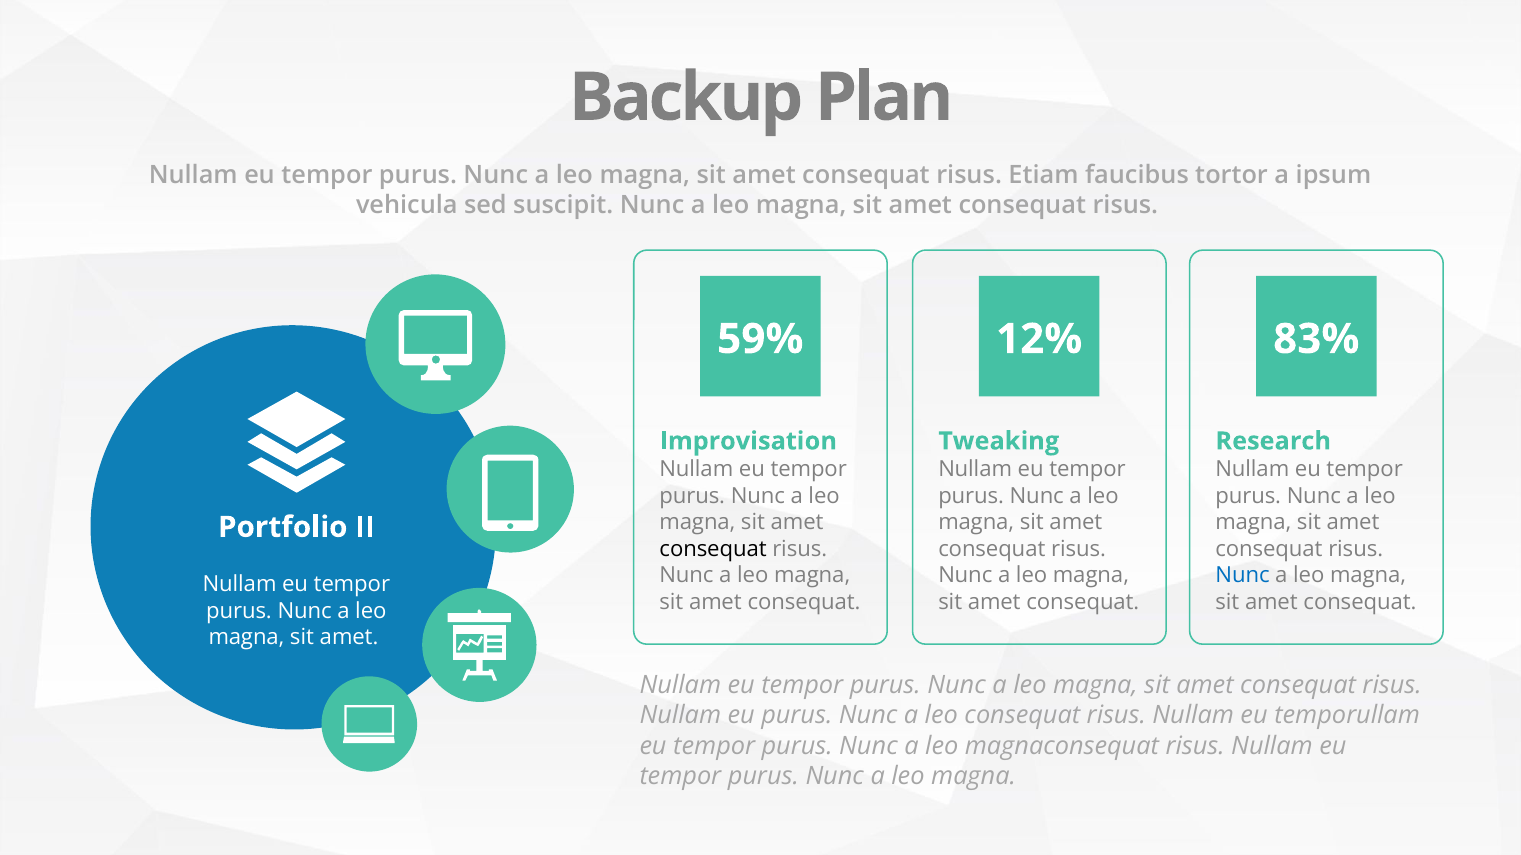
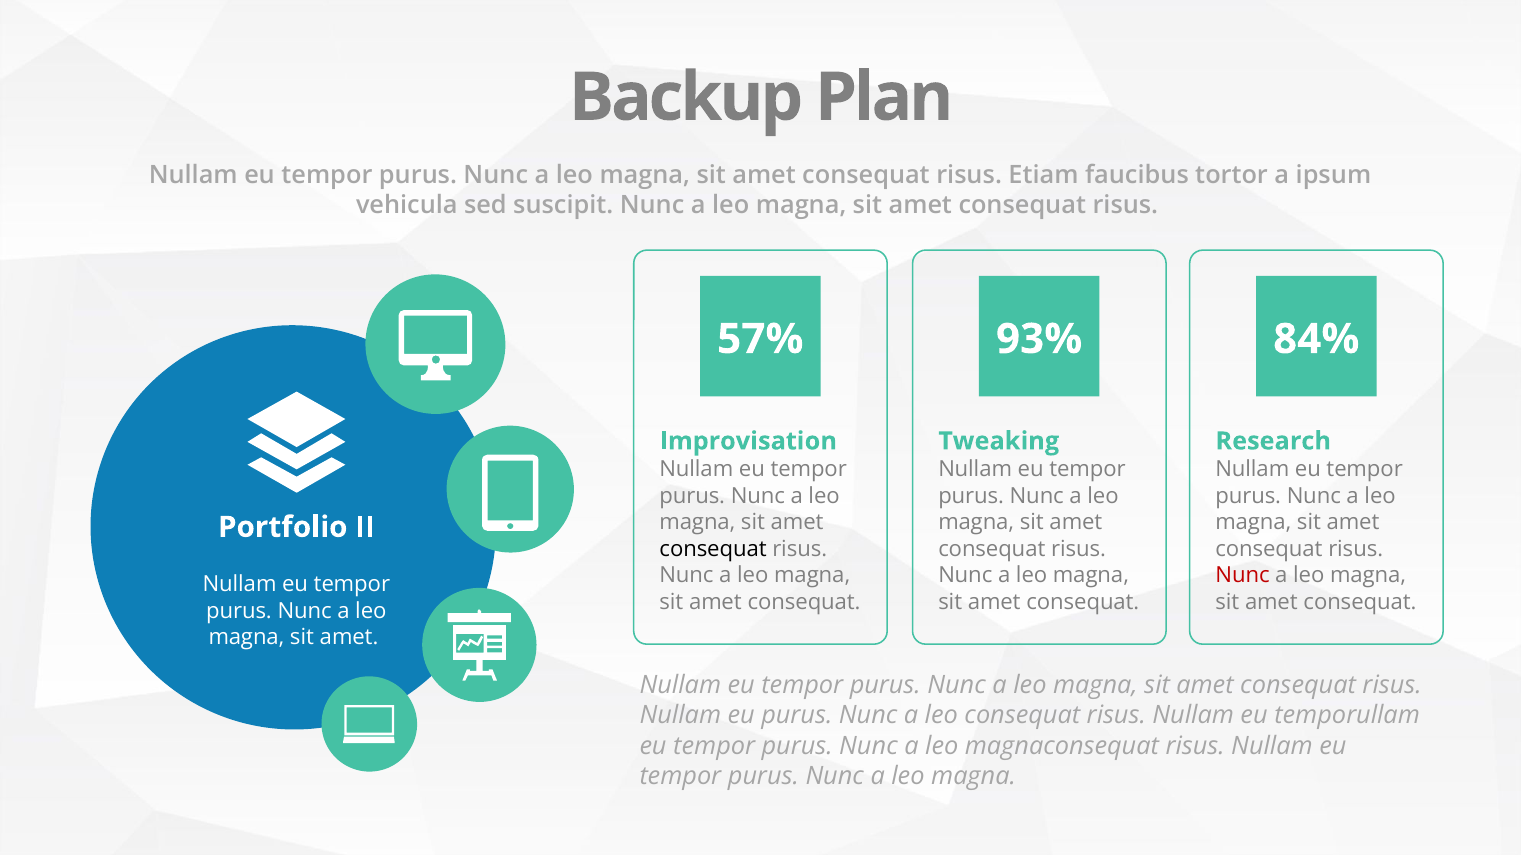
59%: 59% -> 57%
12%: 12% -> 93%
83%: 83% -> 84%
Nunc at (1243, 576) colour: blue -> red
